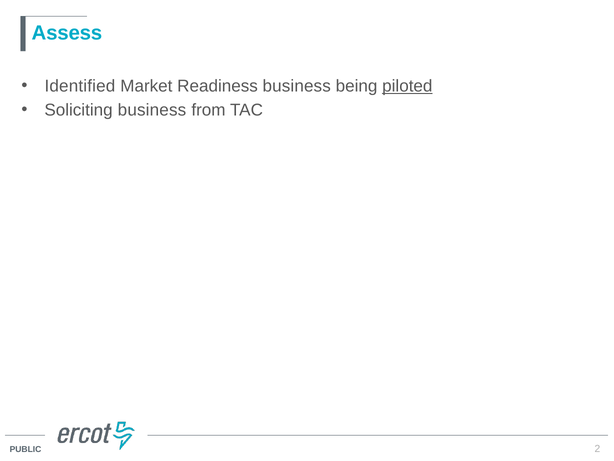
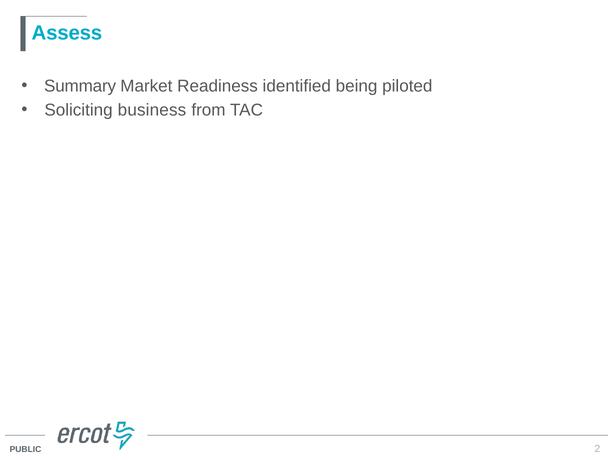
Identified: Identified -> Summary
Readiness business: business -> identified
piloted underline: present -> none
